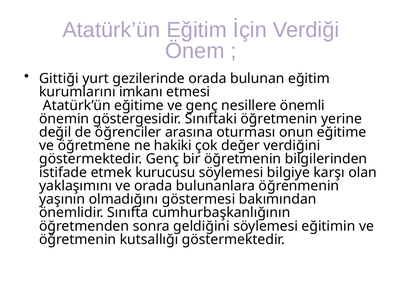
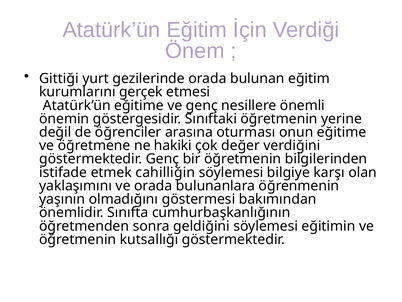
imkanı: imkanı -> gerçek
kurucusu: kurucusu -> cahilliğin
